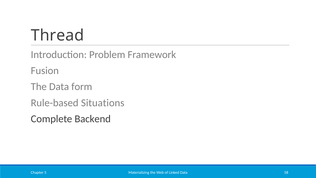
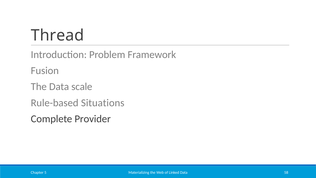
form: form -> scale
Backend: Backend -> Provider
